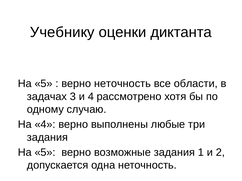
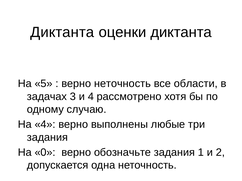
Учебнику at (62, 32): Учебнику -> Диктанта
5 at (45, 153): 5 -> 0
возможные: возможные -> обозначьте
